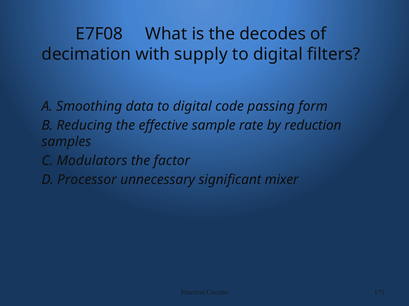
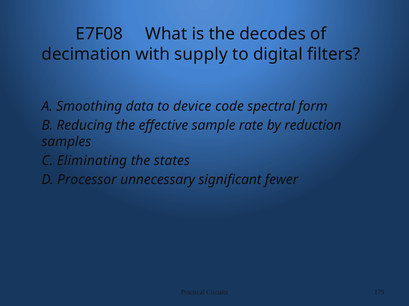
data to digital: digital -> device
passing: passing -> spectral
Modulators: Modulators -> Eliminating
factor: factor -> states
mixer: mixer -> fewer
